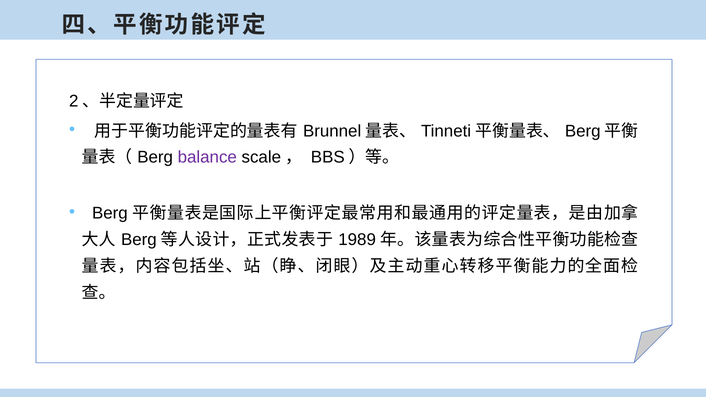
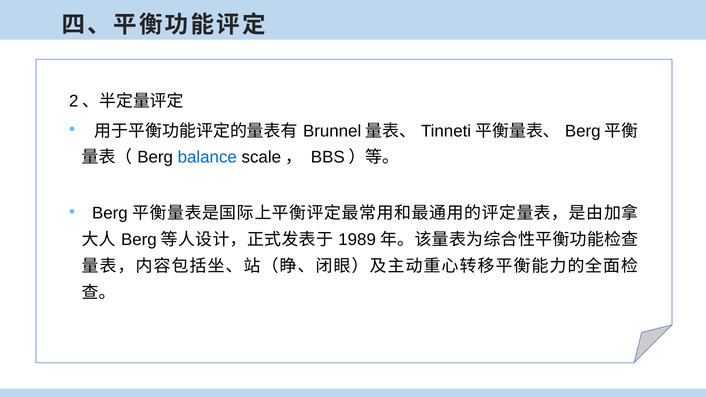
balance colour: purple -> blue
